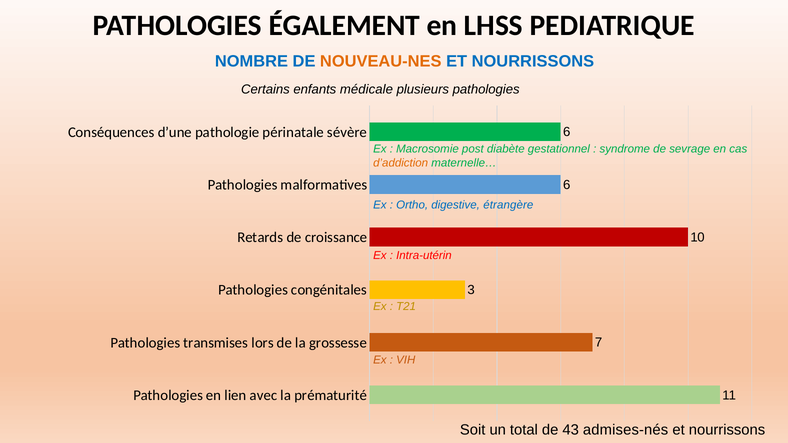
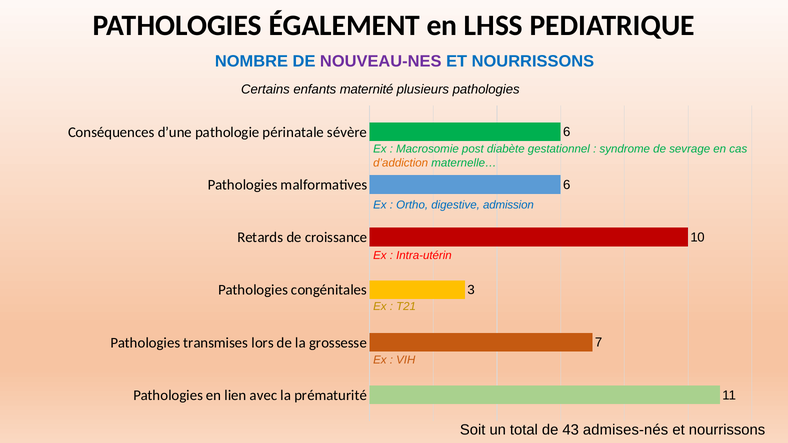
NOUVEAU-NES colour: orange -> purple
médicale: médicale -> maternité
étrangère: étrangère -> admission
